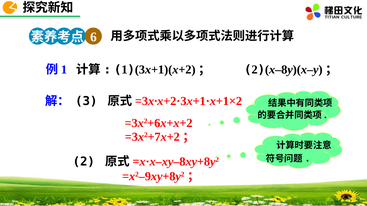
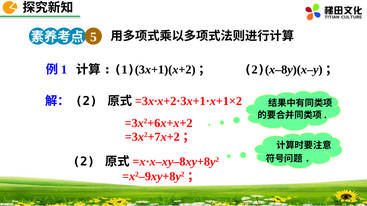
6: 6 -> 5
3 at (86, 101): 3 -> 2
